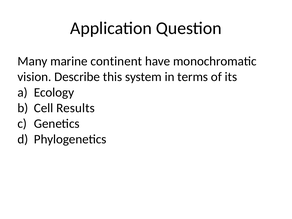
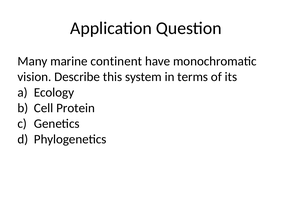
Results: Results -> Protein
